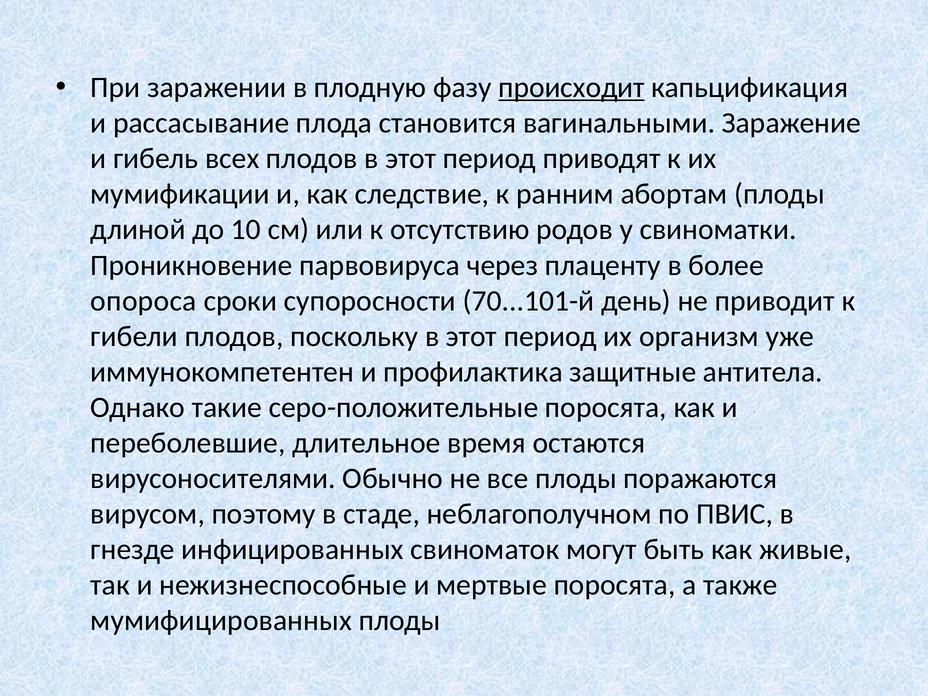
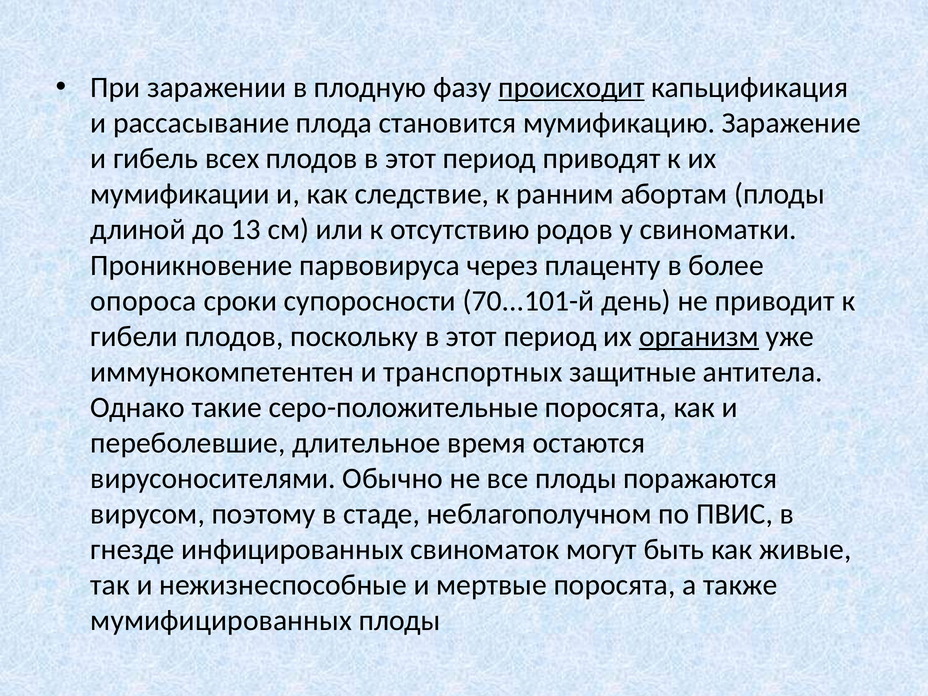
вагинальными: вагинальными -> мумификацию
10: 10 -> 13
организм underline: none -> present
профилактика: профилактика -> транспортных
